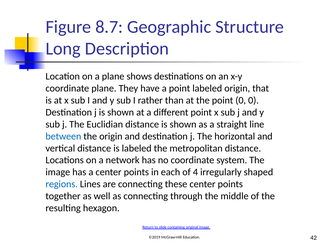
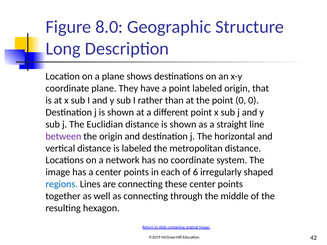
8.7: 8.7 -> 8.0
between colour: blue -> purple
4: 4 -> 6
